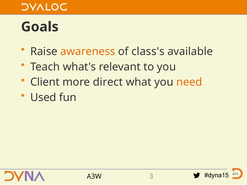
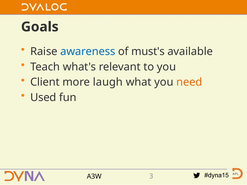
awareness colour: orange -> blue
class's: class's -> must's
direct: direct -> laugh
